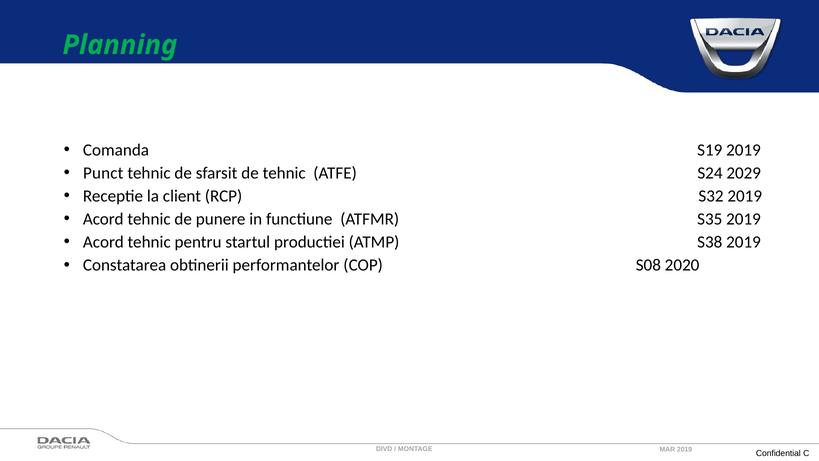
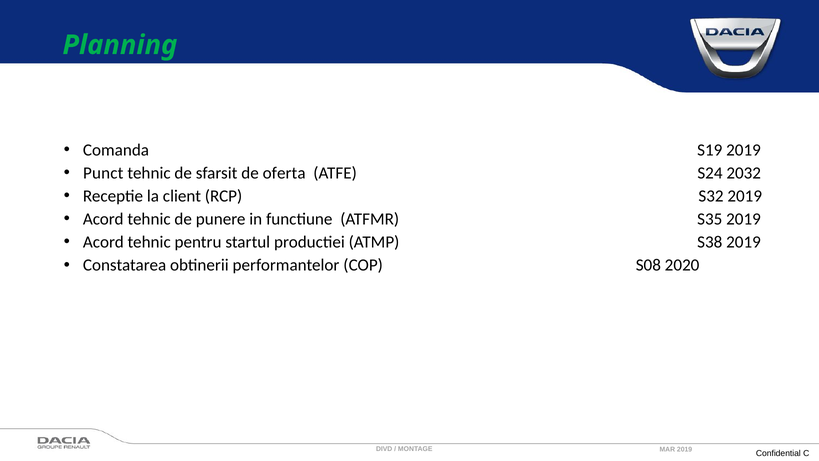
de tehnic: tehnic -> oferta
2029: 2029 -> 2032
